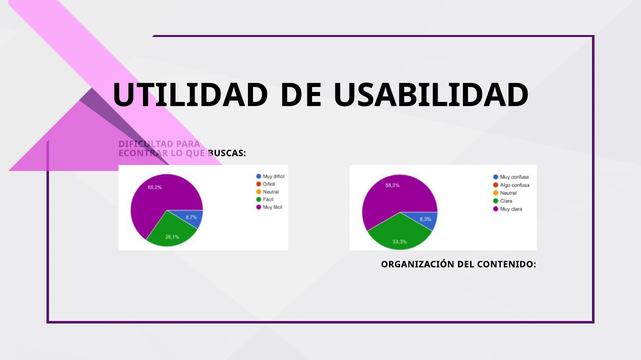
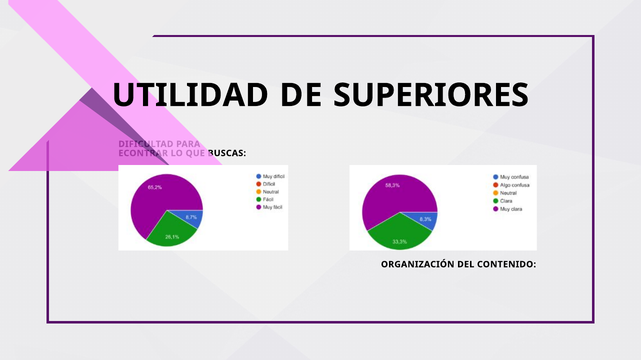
USABILIDAD: USABILIDAD -> SUPERIORES
